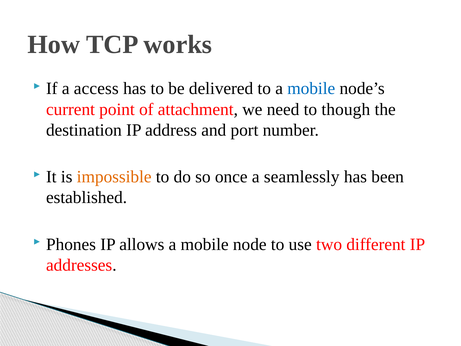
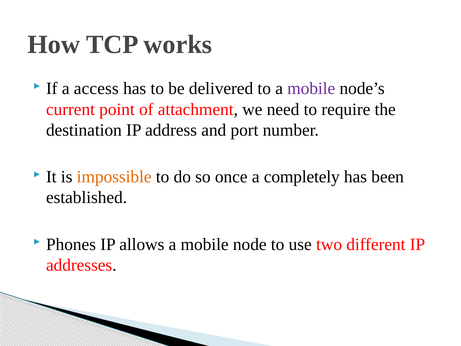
mobile at (311, 89) colour: blue -> purple
though: though -> require
seamlessly: seamlessly -> completely
